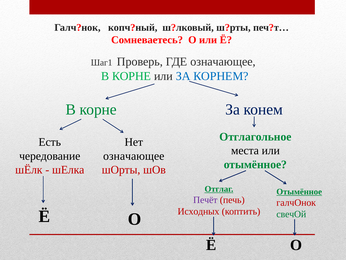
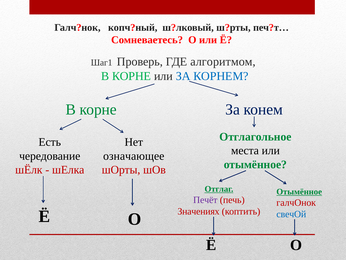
ГДЕ означающее: означающее -> алгоритмом
Исходных: Исходных -> Значениях
свечОй colour: green -> blue
